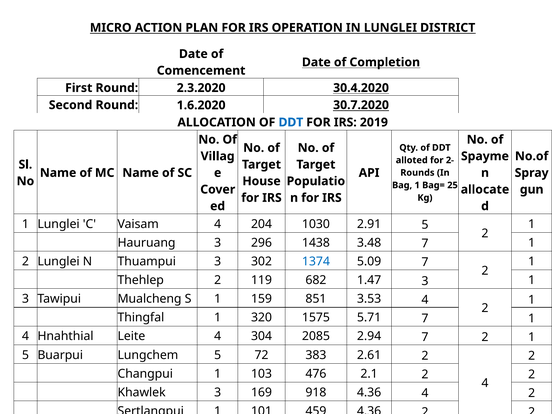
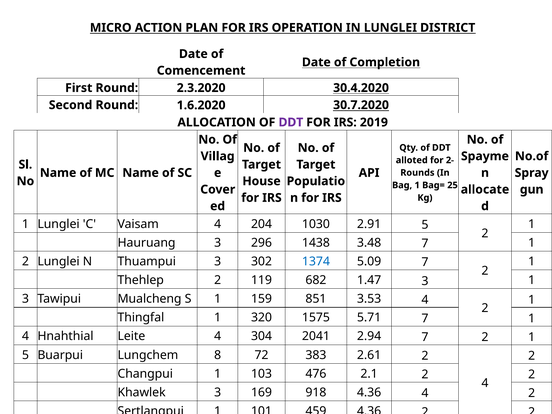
DDT at (291, 122) colour: blue -> purple
2085: 2085 -> 2041
Lungchem 5: 5 -> 8
